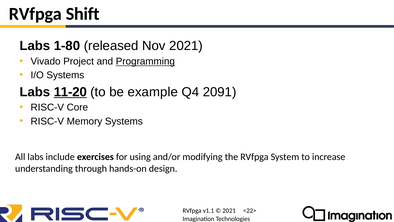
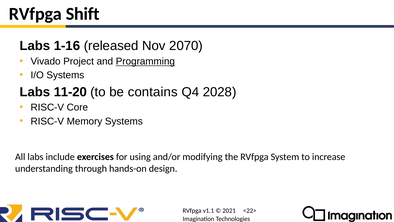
1-80: 1-80 -> 1-16
Nov 2021: 2021 -> 2070
11-20 underline: present -> none
example: example -> contains
2091: 2091 -> 2028
